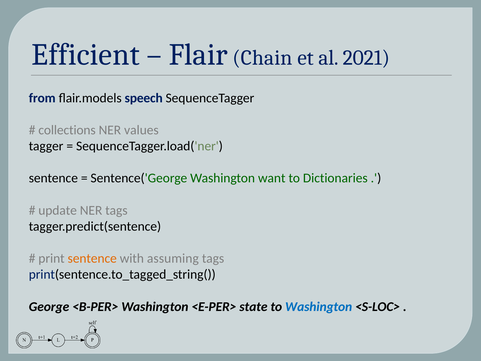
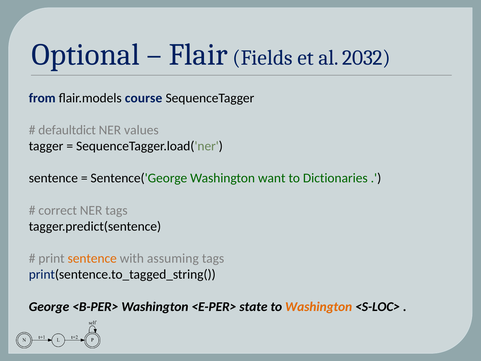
Efficient: Efficient -> Optional
Chain: Chain -> Fields
2021: 2021 -> 2032
speech: speech -> course
collections: collections -> defaultdict
update: update -> correct
Washington at (319, 306) colour: blue -> orange
